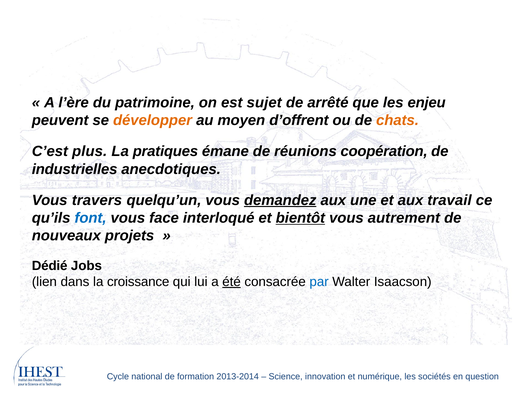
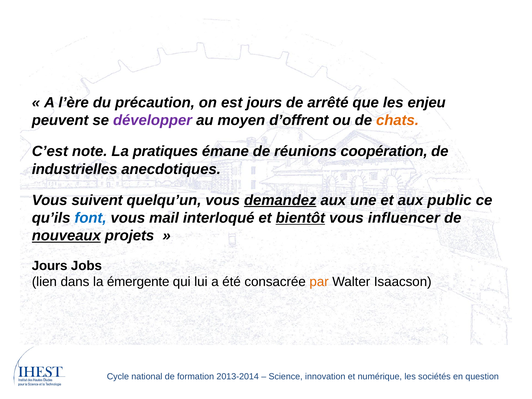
patrimoine: patrimoine -> précaution
est sujet: sujet -> jours
développer colour: orange -> purple
plus: plus -> note
travers: travers -> suivent
travail: travail -> public
face: face -> mail
autrement: autrement -> influencer
nouveaux underline: none -> present
Dédié at (50, 266): Dédié -> Jours
croissance: croissance -> émergente
été underline: present -> none
par colour: blue -> orange
